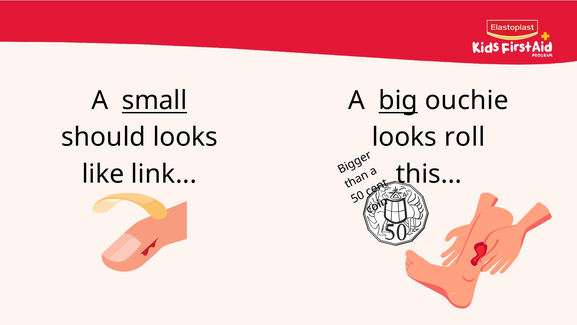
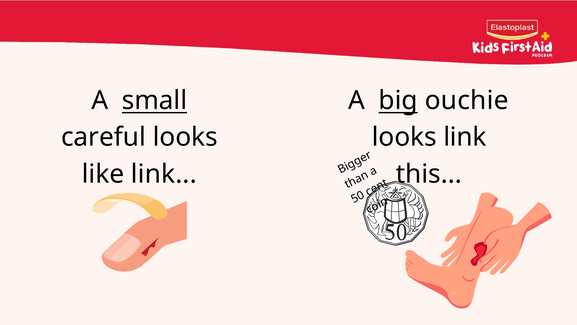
should: should -> careful
looks roll: roll -> link
